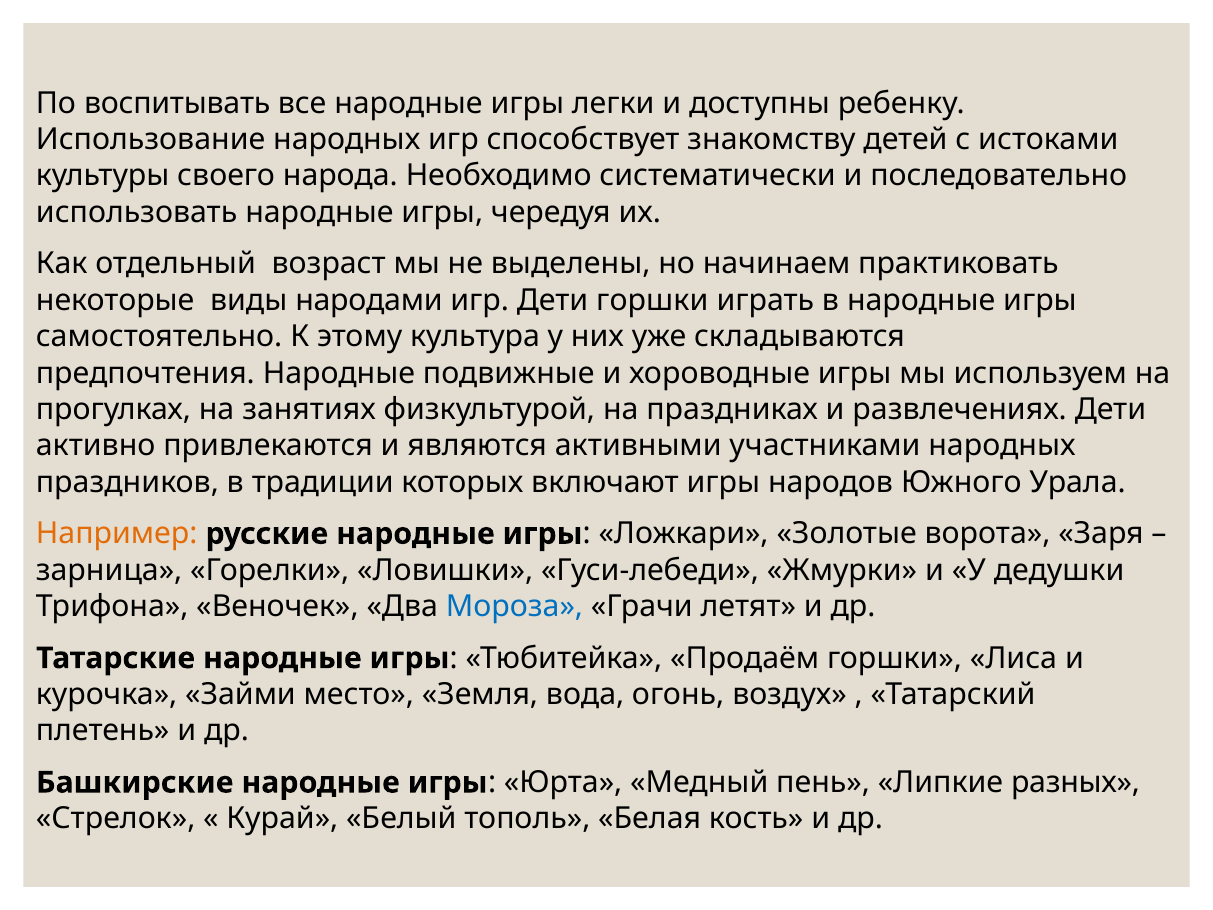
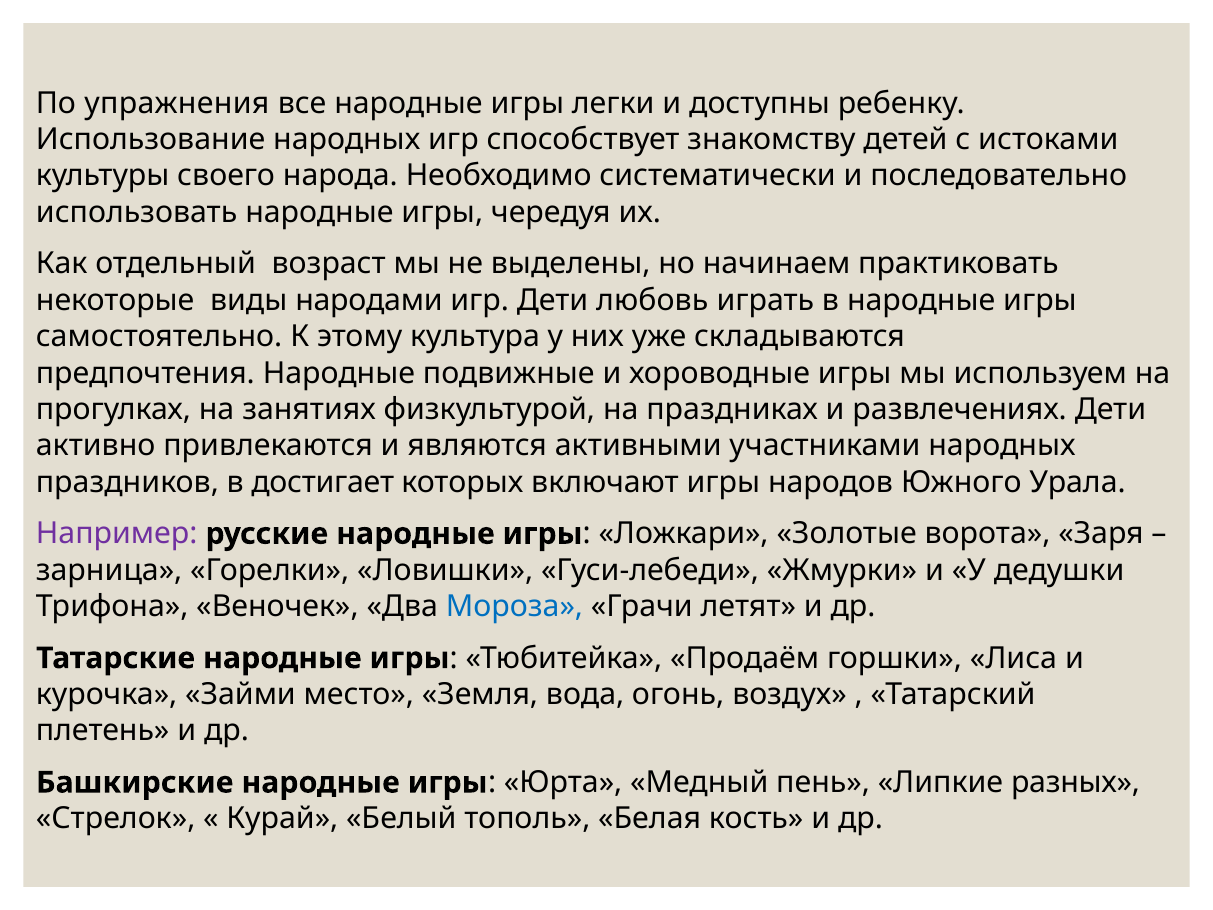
воспитывать: воспитывать -> упражнения
Дети горшки: горшки -> любовь
традиции: традиции -> достигает
Например colour: orange -> purple
